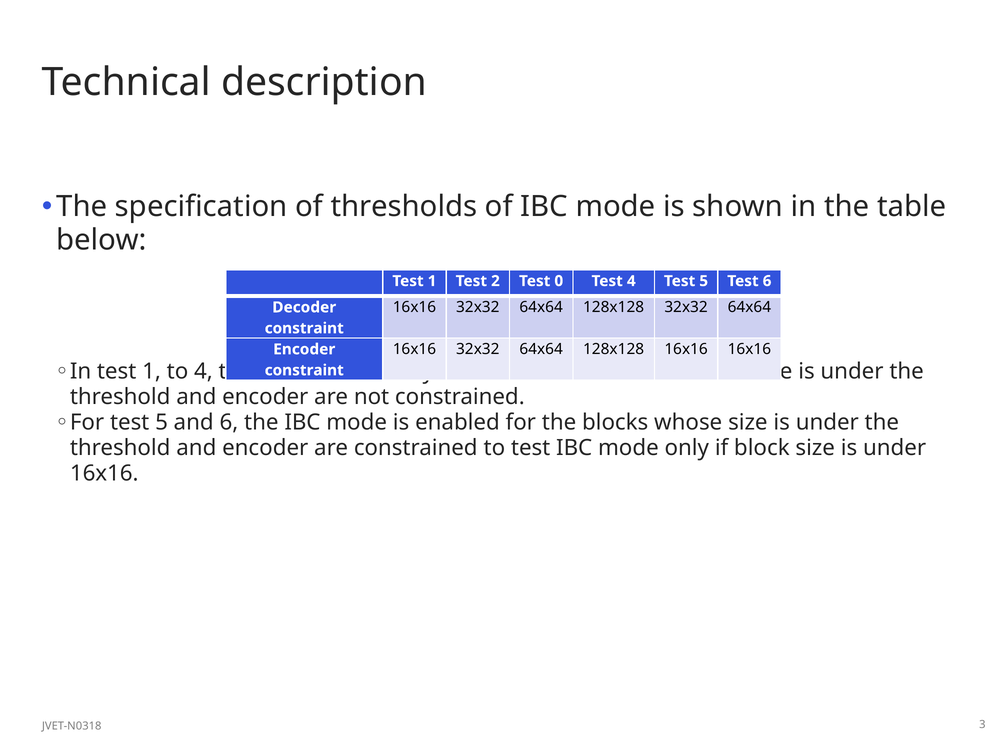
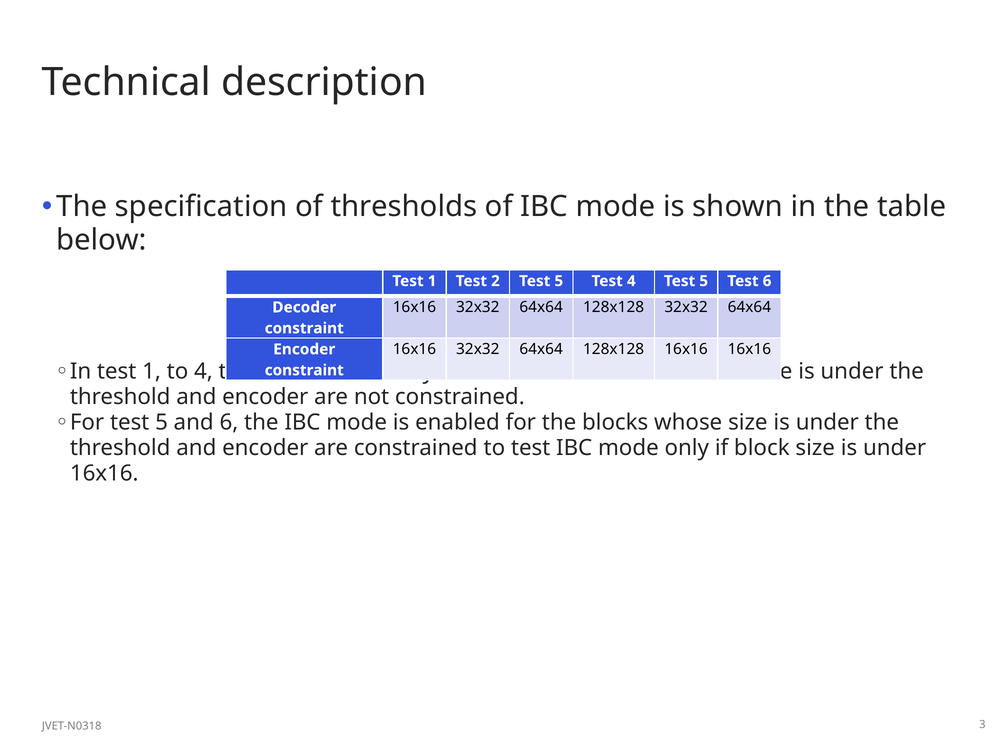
2 Test 0: 0 -> 5
